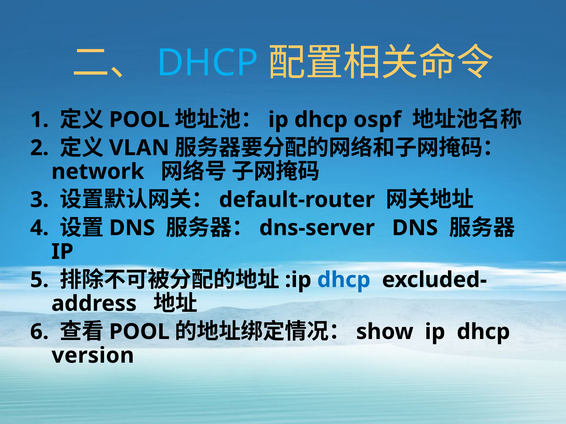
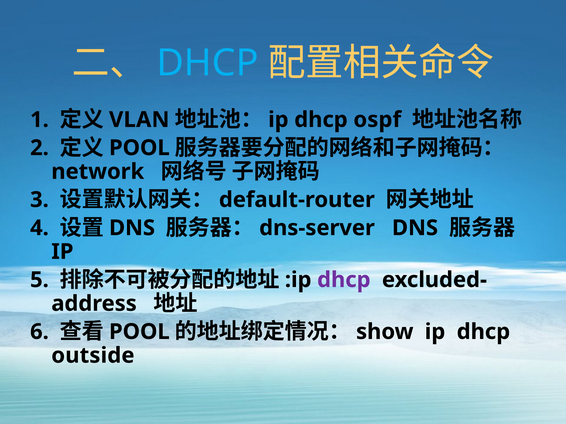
POOL at (139, 120): POOL -> VLAN
VLAN at (139, 148): VLAN -> POOL
dhcp at (344, 280) colour: blue -> purple
version: version -> outside
